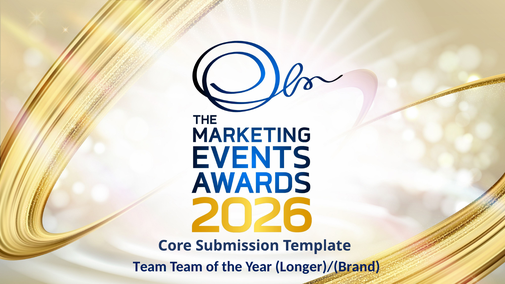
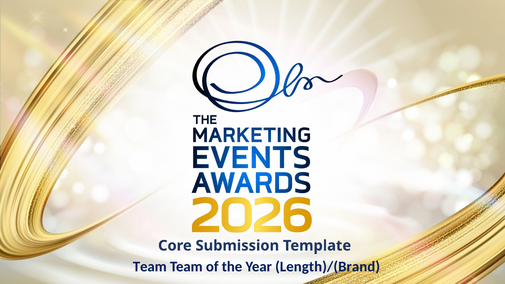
Longer)/(Brand: Longer)/(Brand -> Length)/(Brand
